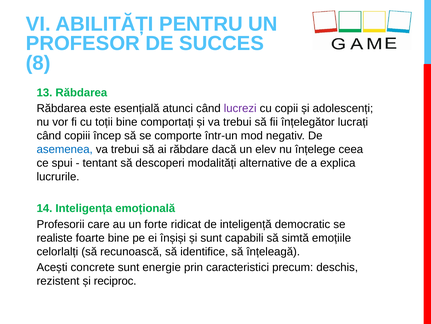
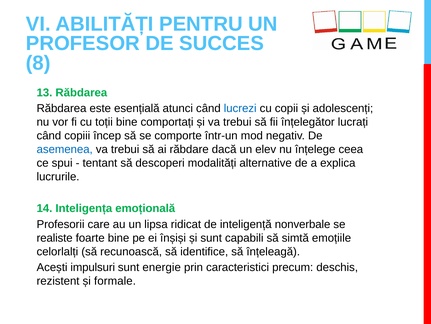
lucrezi colour: purple -> blue
forte: forte -> lipsa
democratic: democratic -> nonverbale
concrete: concrete -> impulsuri
reciproc: reciproc -> formale
